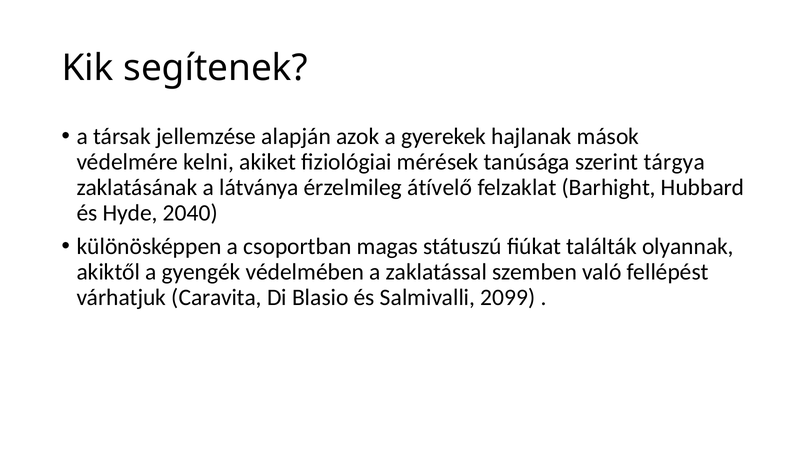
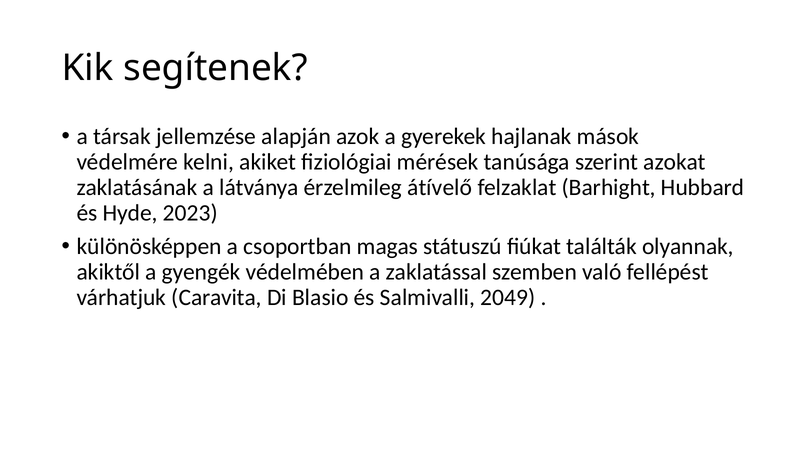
tárgya: tárgya -> azokat
2040: 2040 -> 2023
2099: 2099 -> 2049
